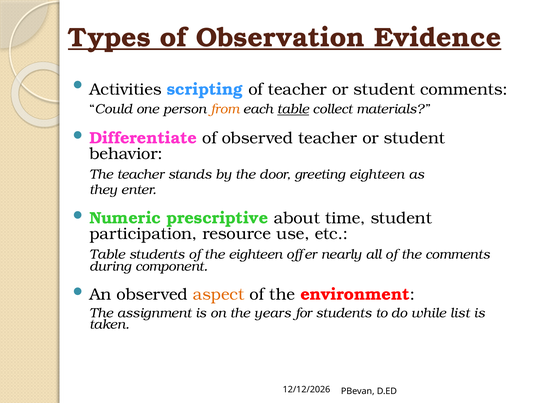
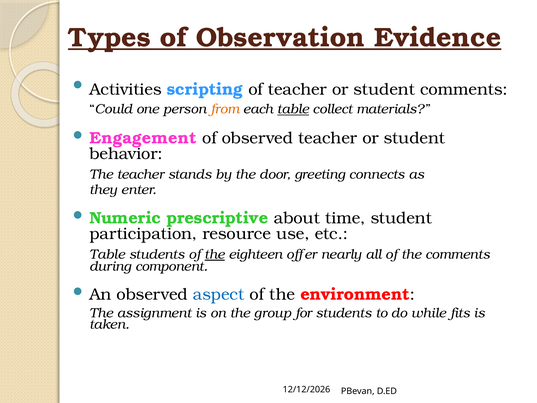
Differentiate: Differentiate -> Engagement
greeting eighteen: eighteen -> connects
the at (215, 254) underline: none -> present
aspect colour: orange -> blue
years: years -> group
list: list -> fits
